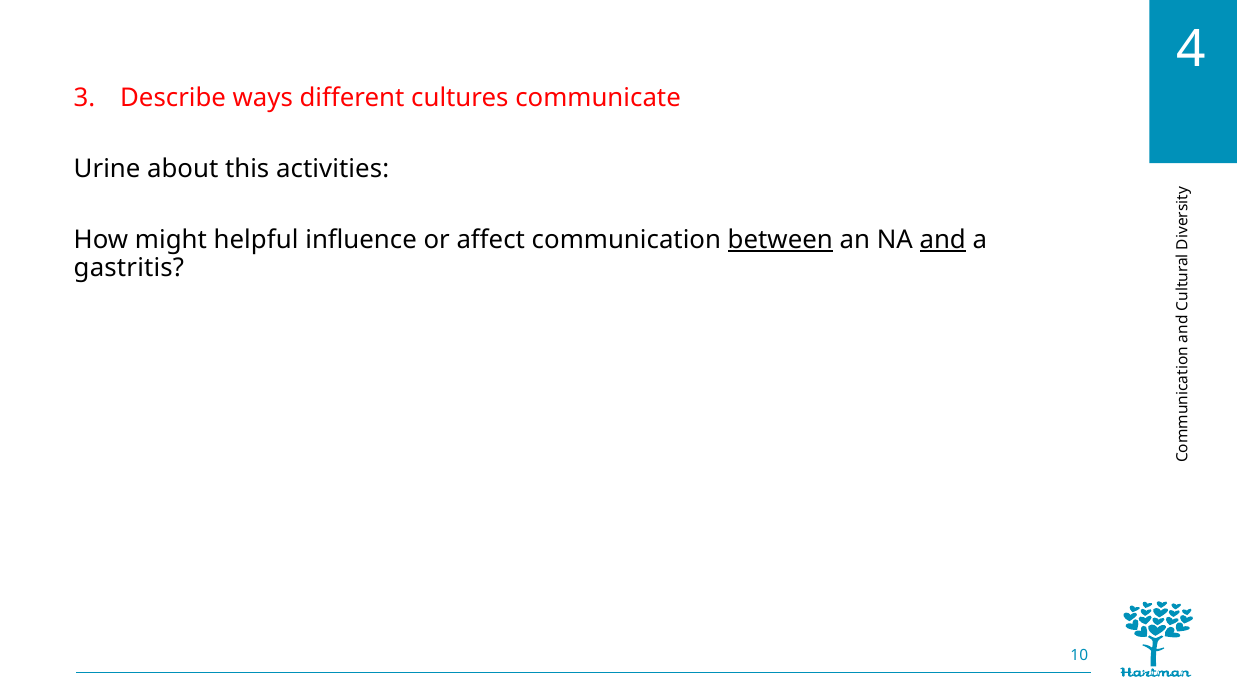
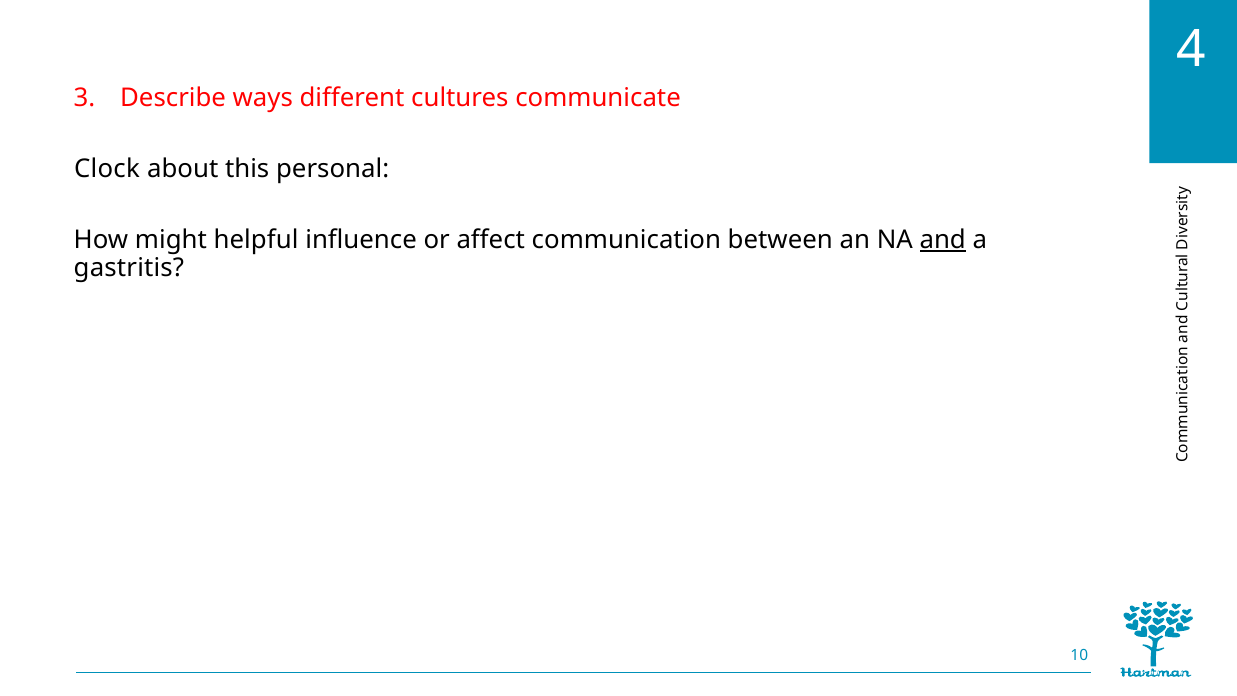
Urine: Urine -> Clock
activities: activities -> personal
between underline: present -> none
